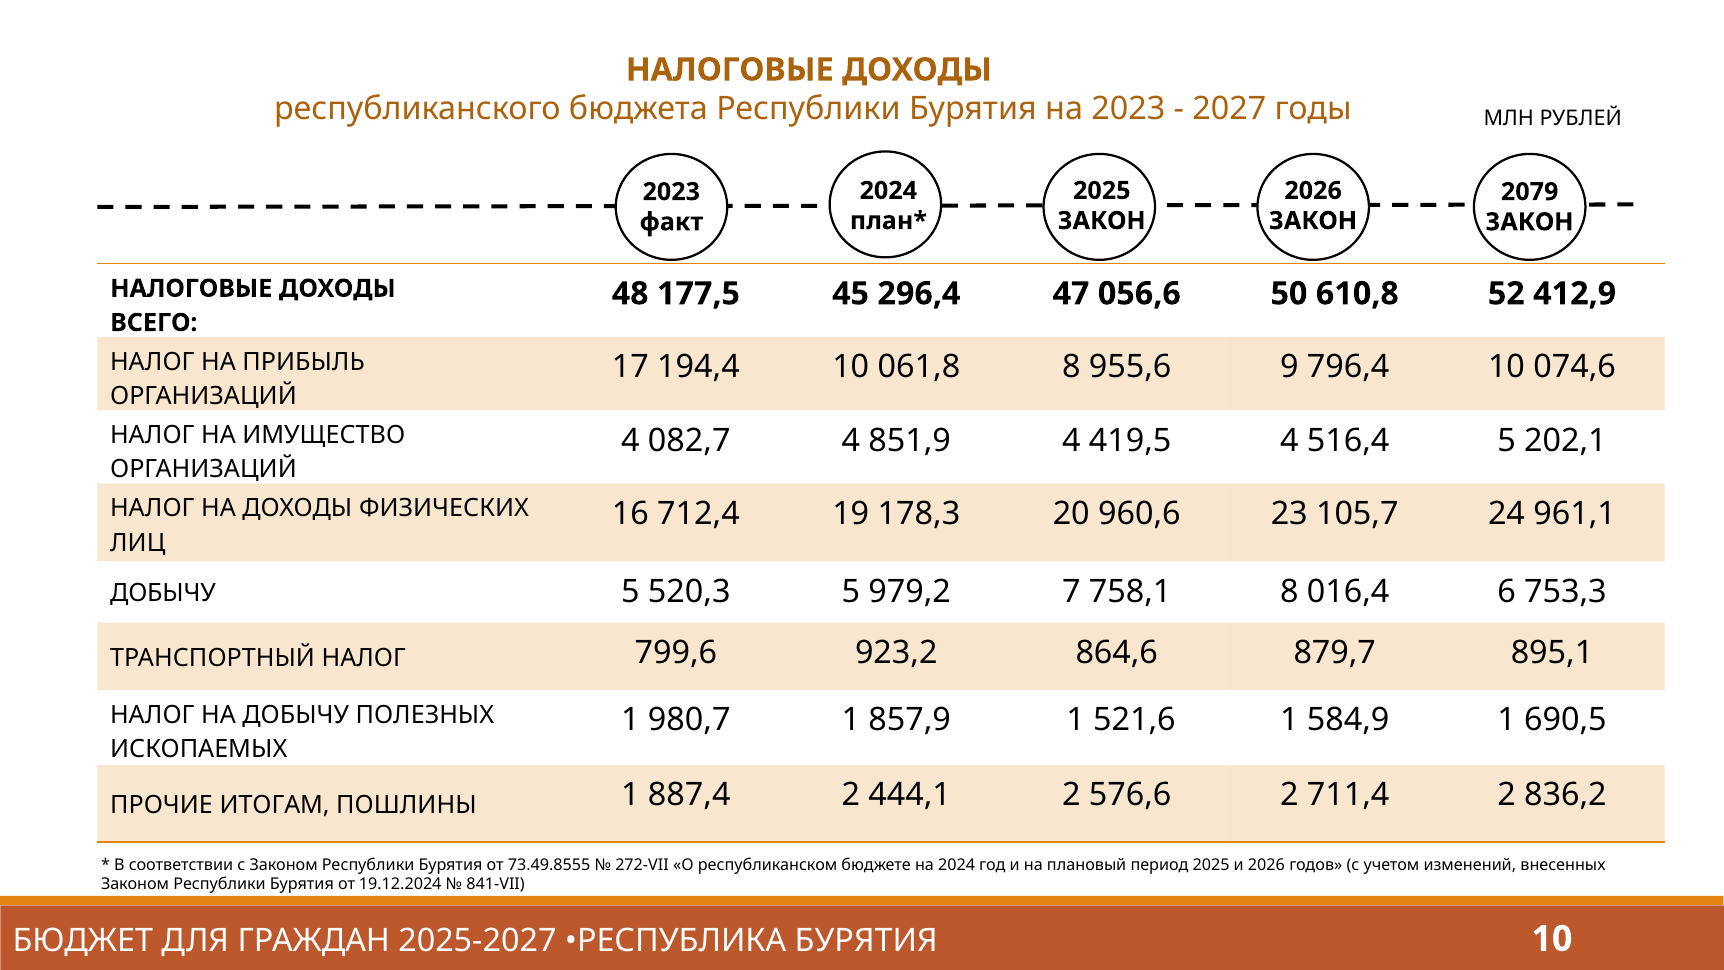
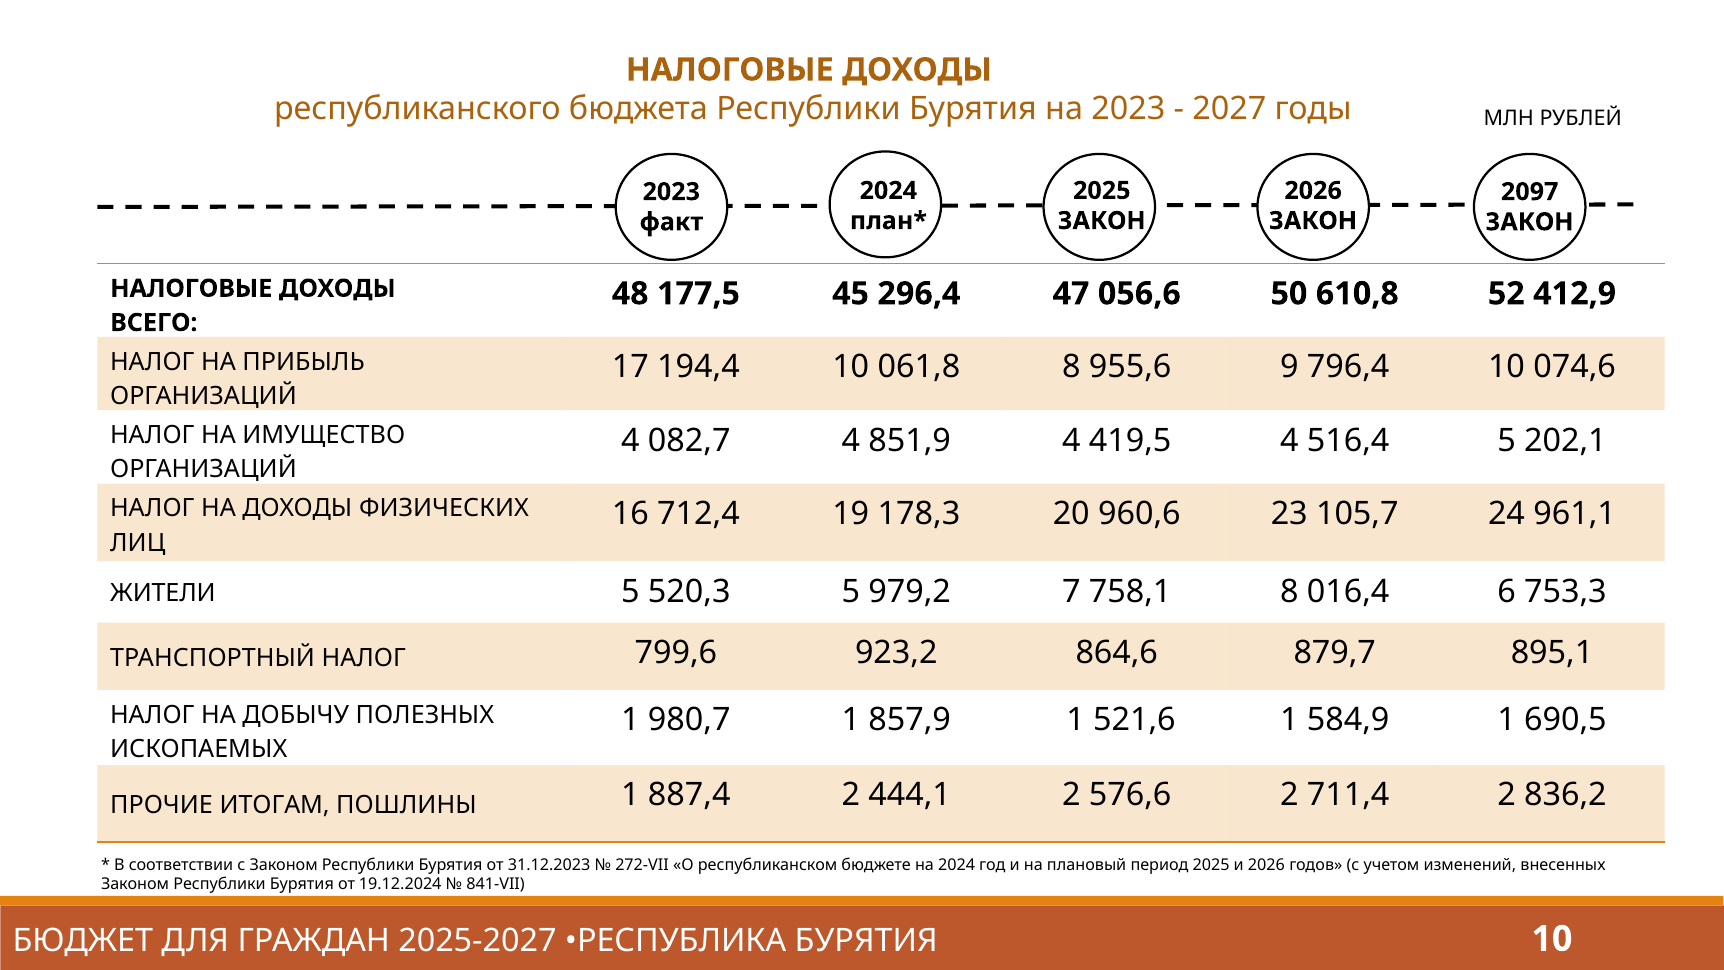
2079: 2079 -> 2097
ДОБЫЧУ at (163, 593): ДОБЫЧУ -> ЖИТЕЛИ
73.49.8555: 73.49.8555 -> 31.12.2023
